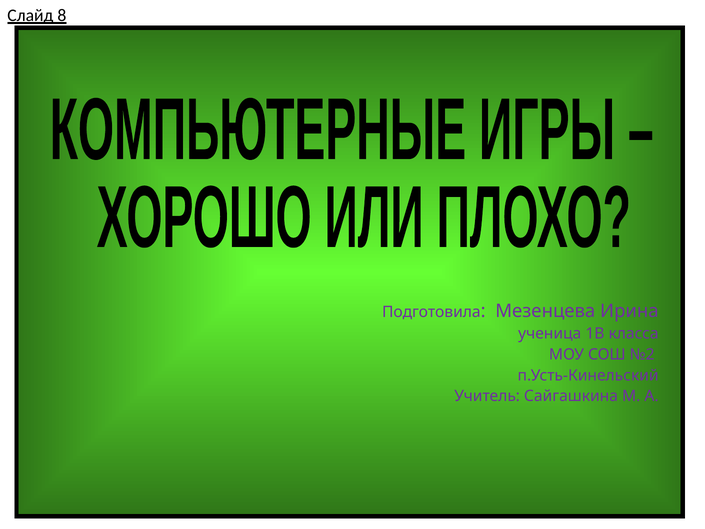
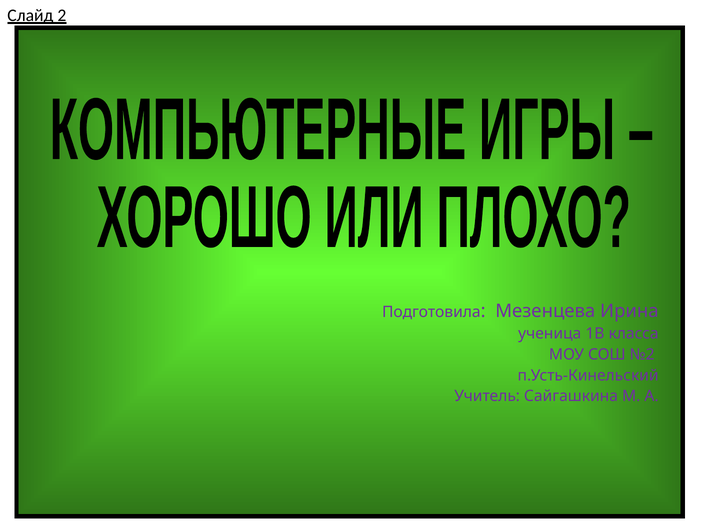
8: 8 -> 2
